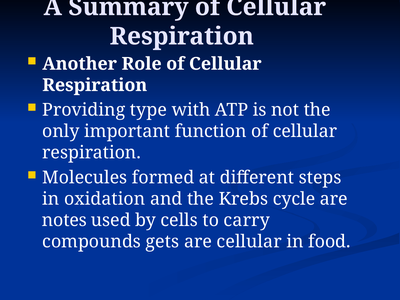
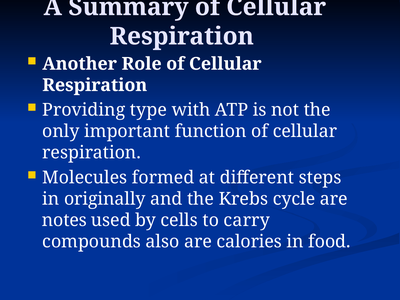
oxidation: oxidation -> originally
gets: gets -> also
are cellular: cellular -> calories
